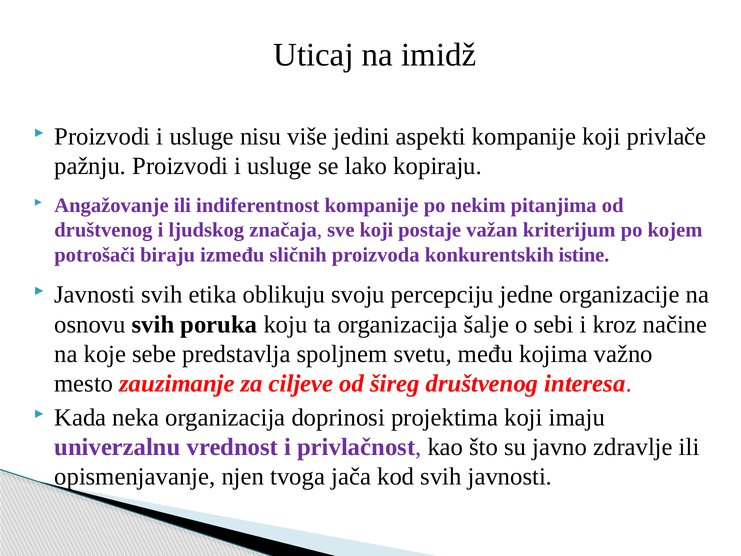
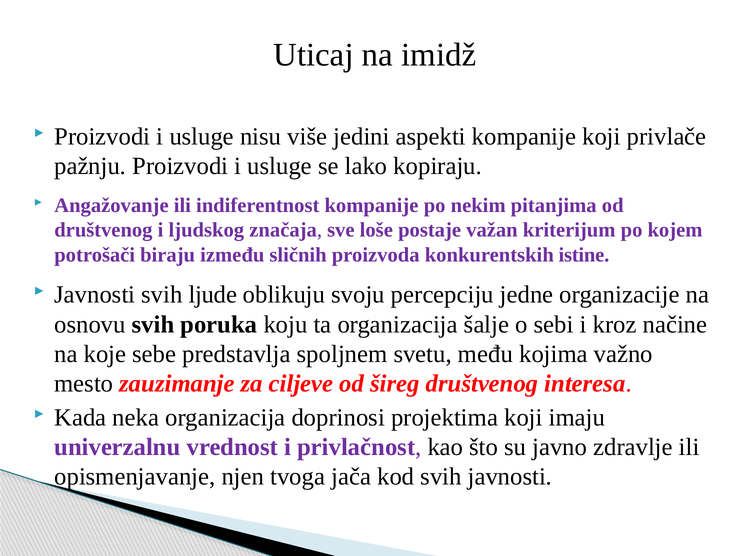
sve koji: koji -> loše
etika: etika -> ljude
